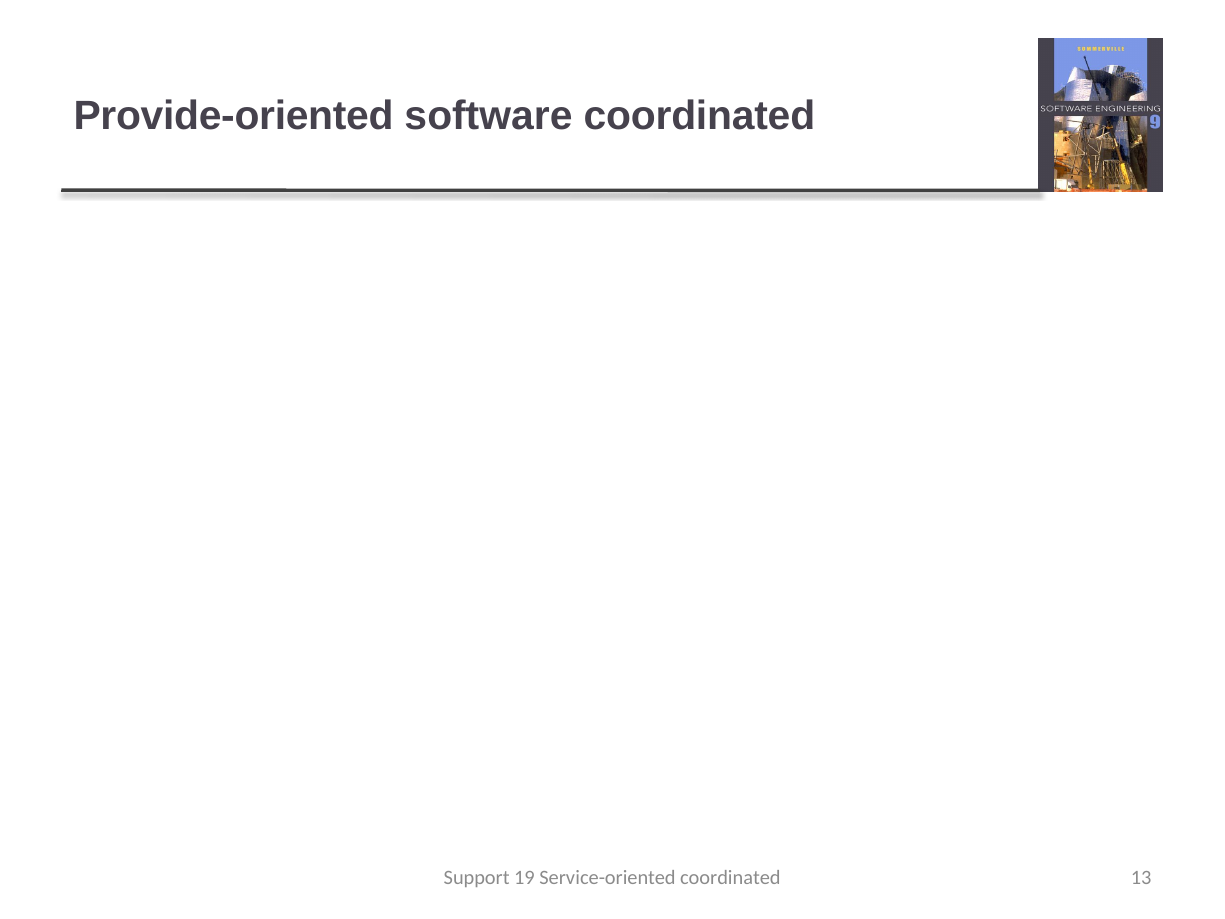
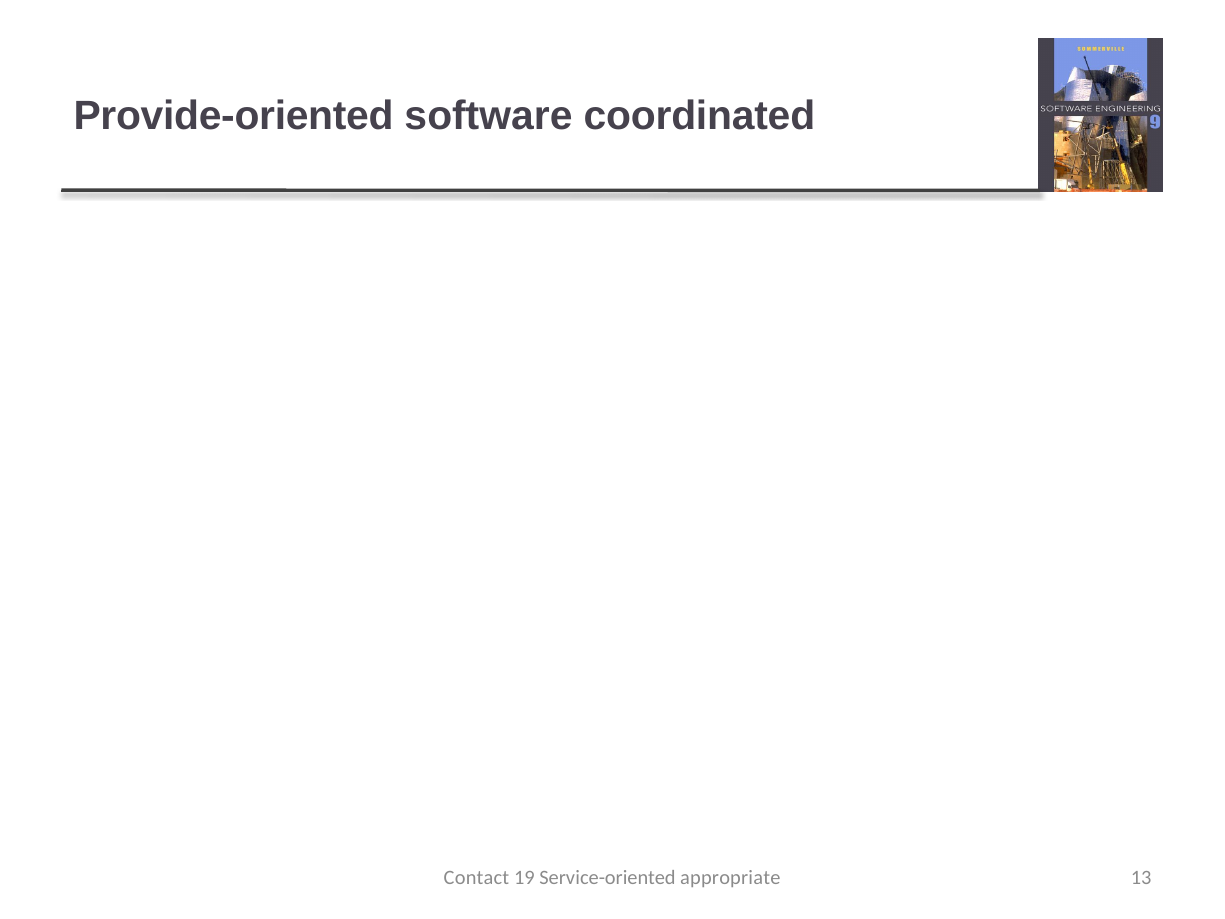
Support: Support -> Contact
Service-oriented coordinated: coordinated -> appropriate
